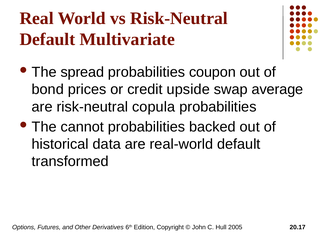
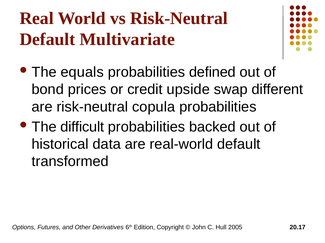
spread: spread -> equals
coupon: coupon -> defined
average: average -> different
cannot: cannot -> difficult
